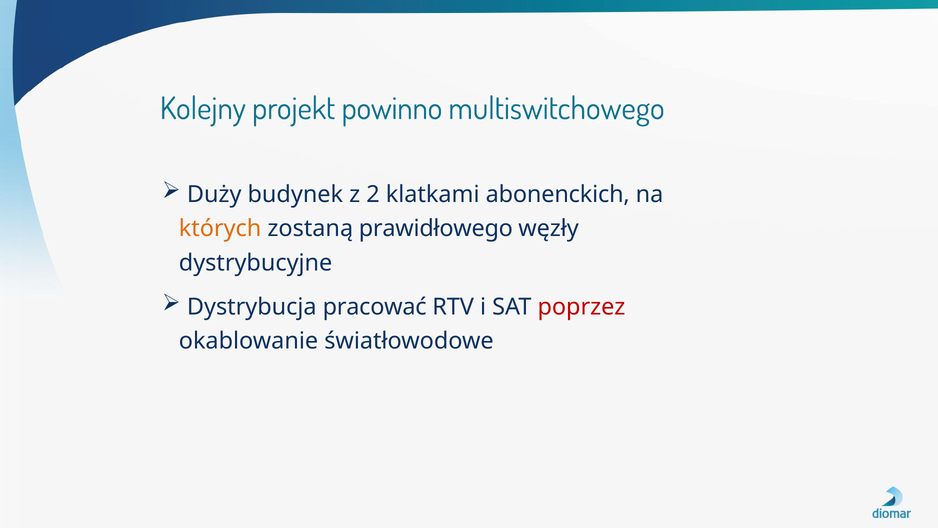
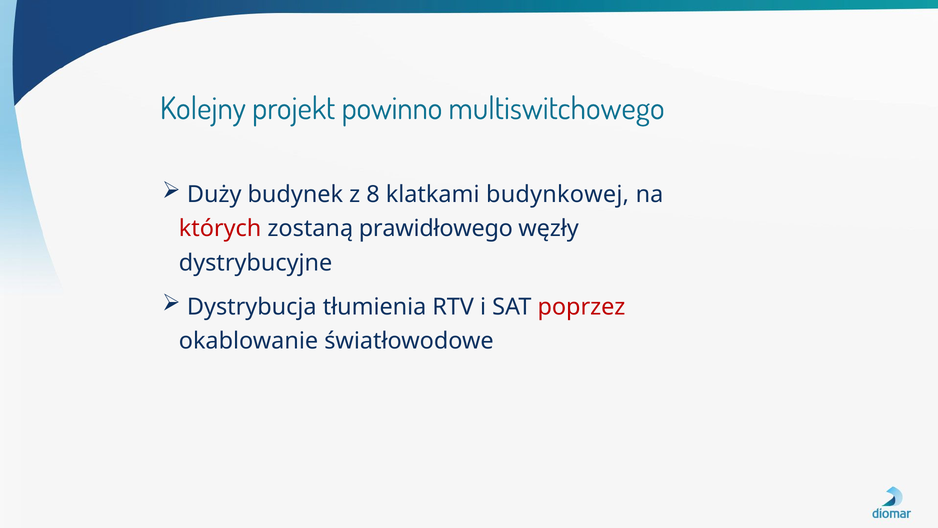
2: 2 -> 8
abonenckich: abonenckich -> budynkowej
których colour: orange -> red
pracować: pracować -> tłumienia
